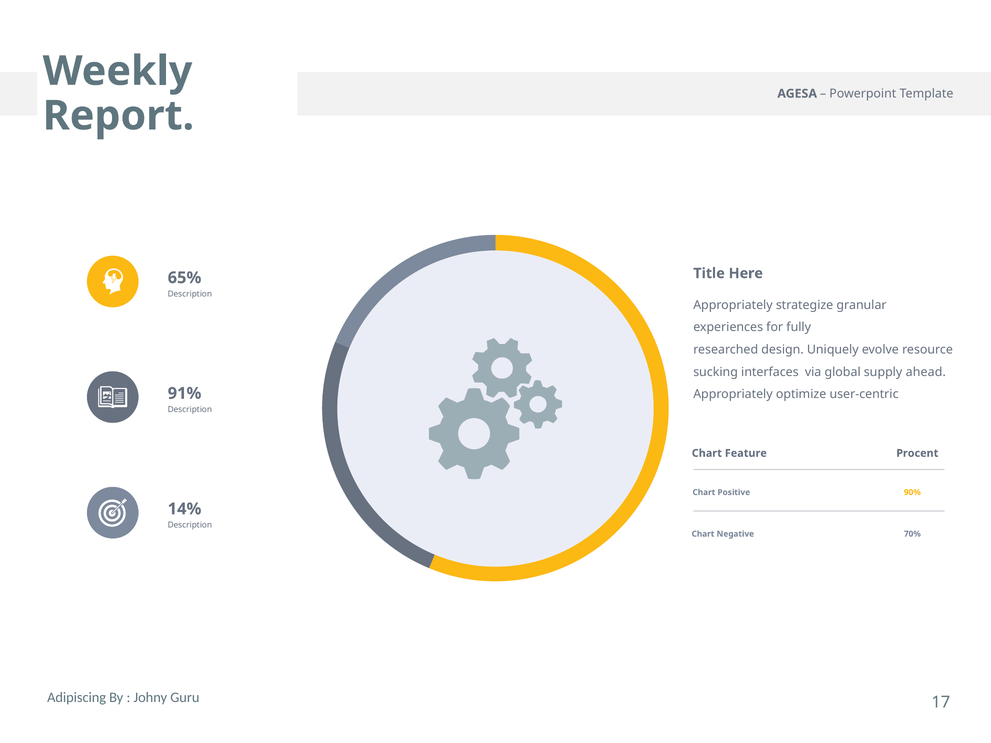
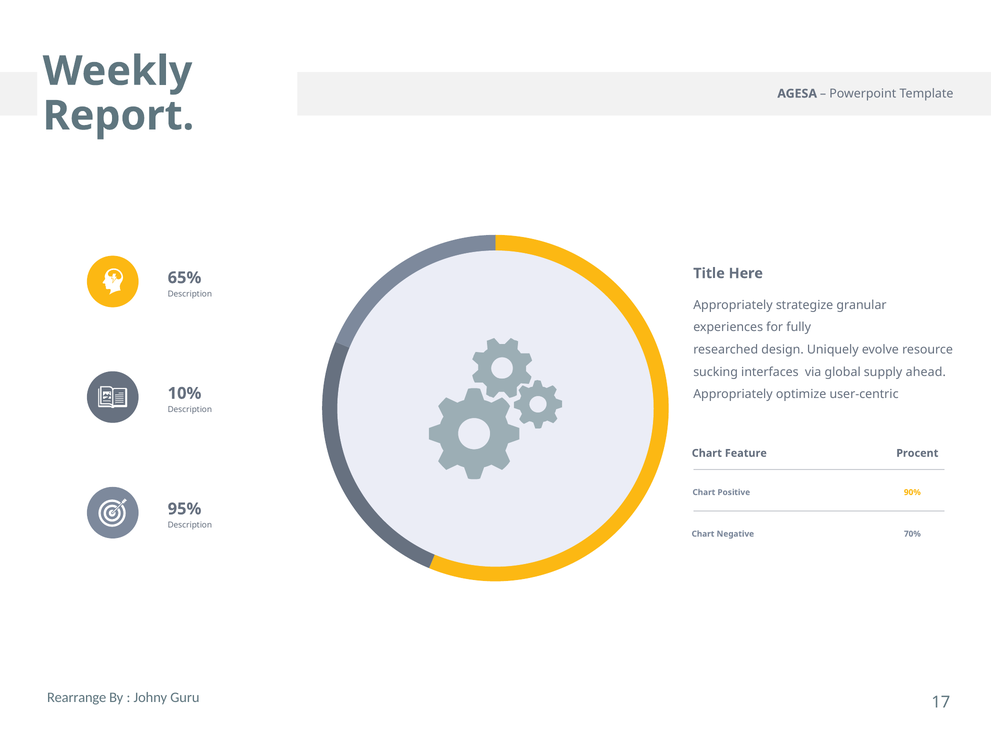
91%: 91% -> 10%
14%: 14% -> 95%
Adipiscing: Adipiscing -> Rearrange
